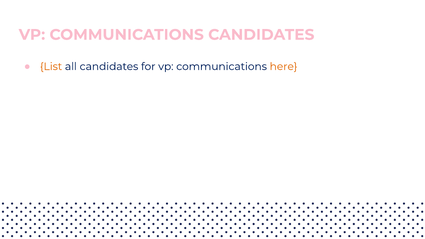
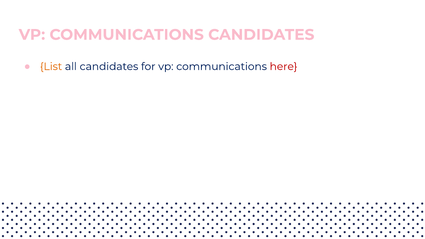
here colour: orange -> red
